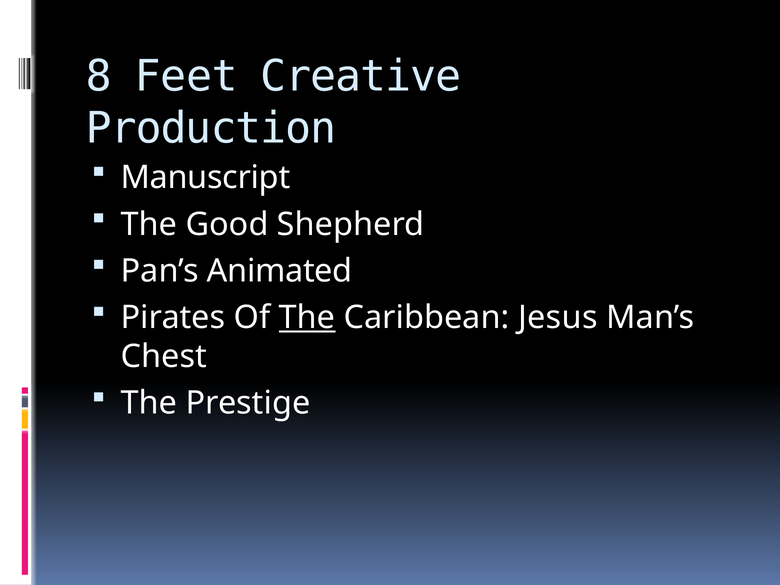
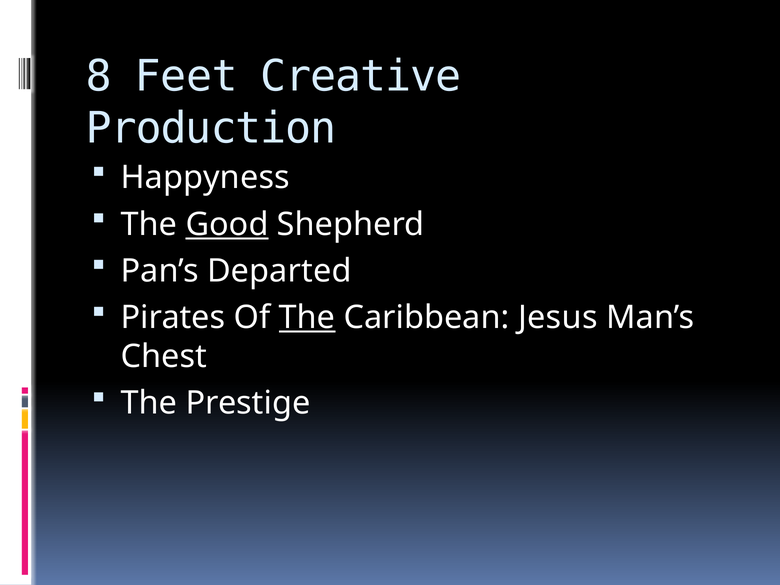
Manuscript: Manuscript -> Happyness
Good underline: none -> present
Animated: Animated -> Departed
